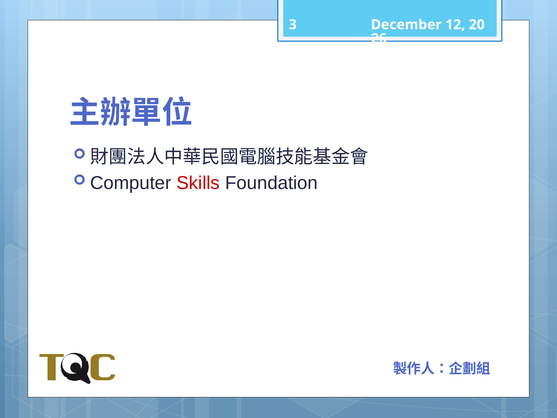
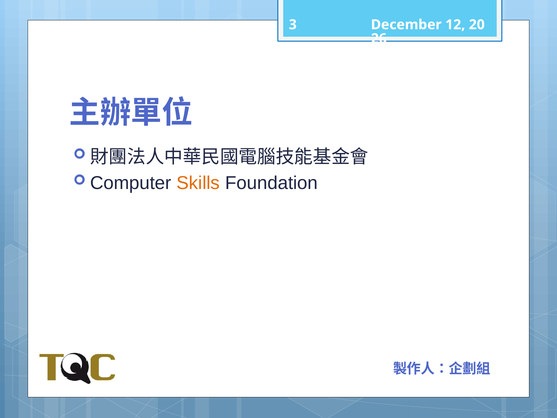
Skills colour: red -> orange
